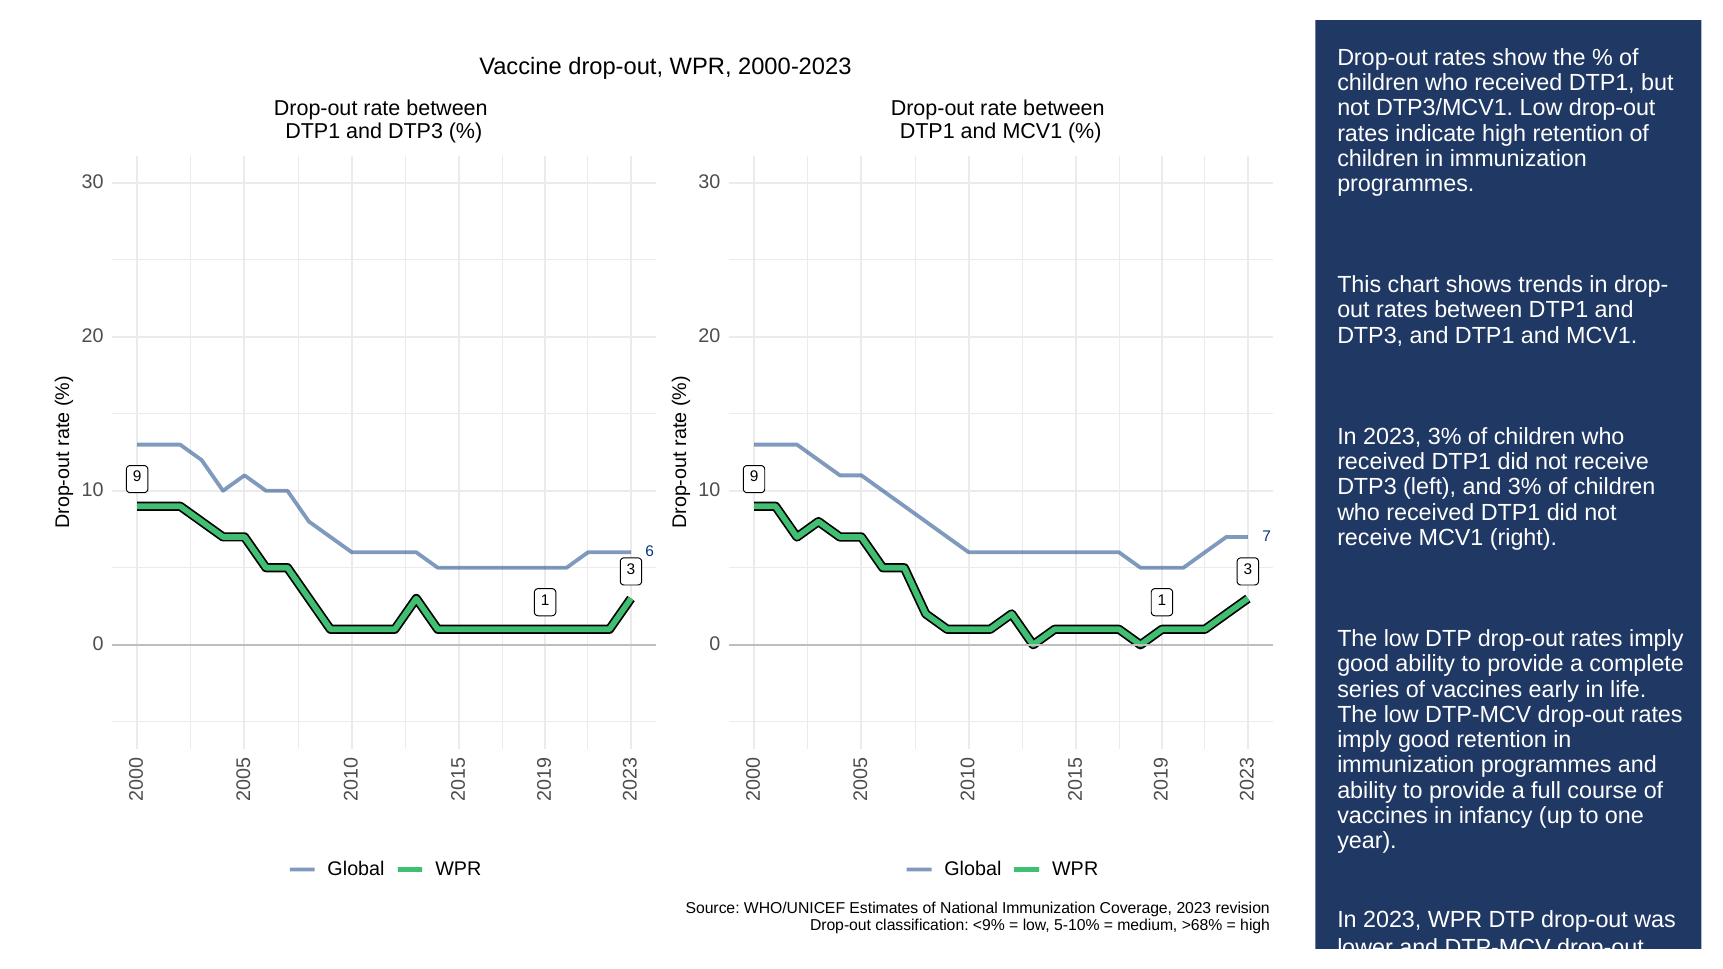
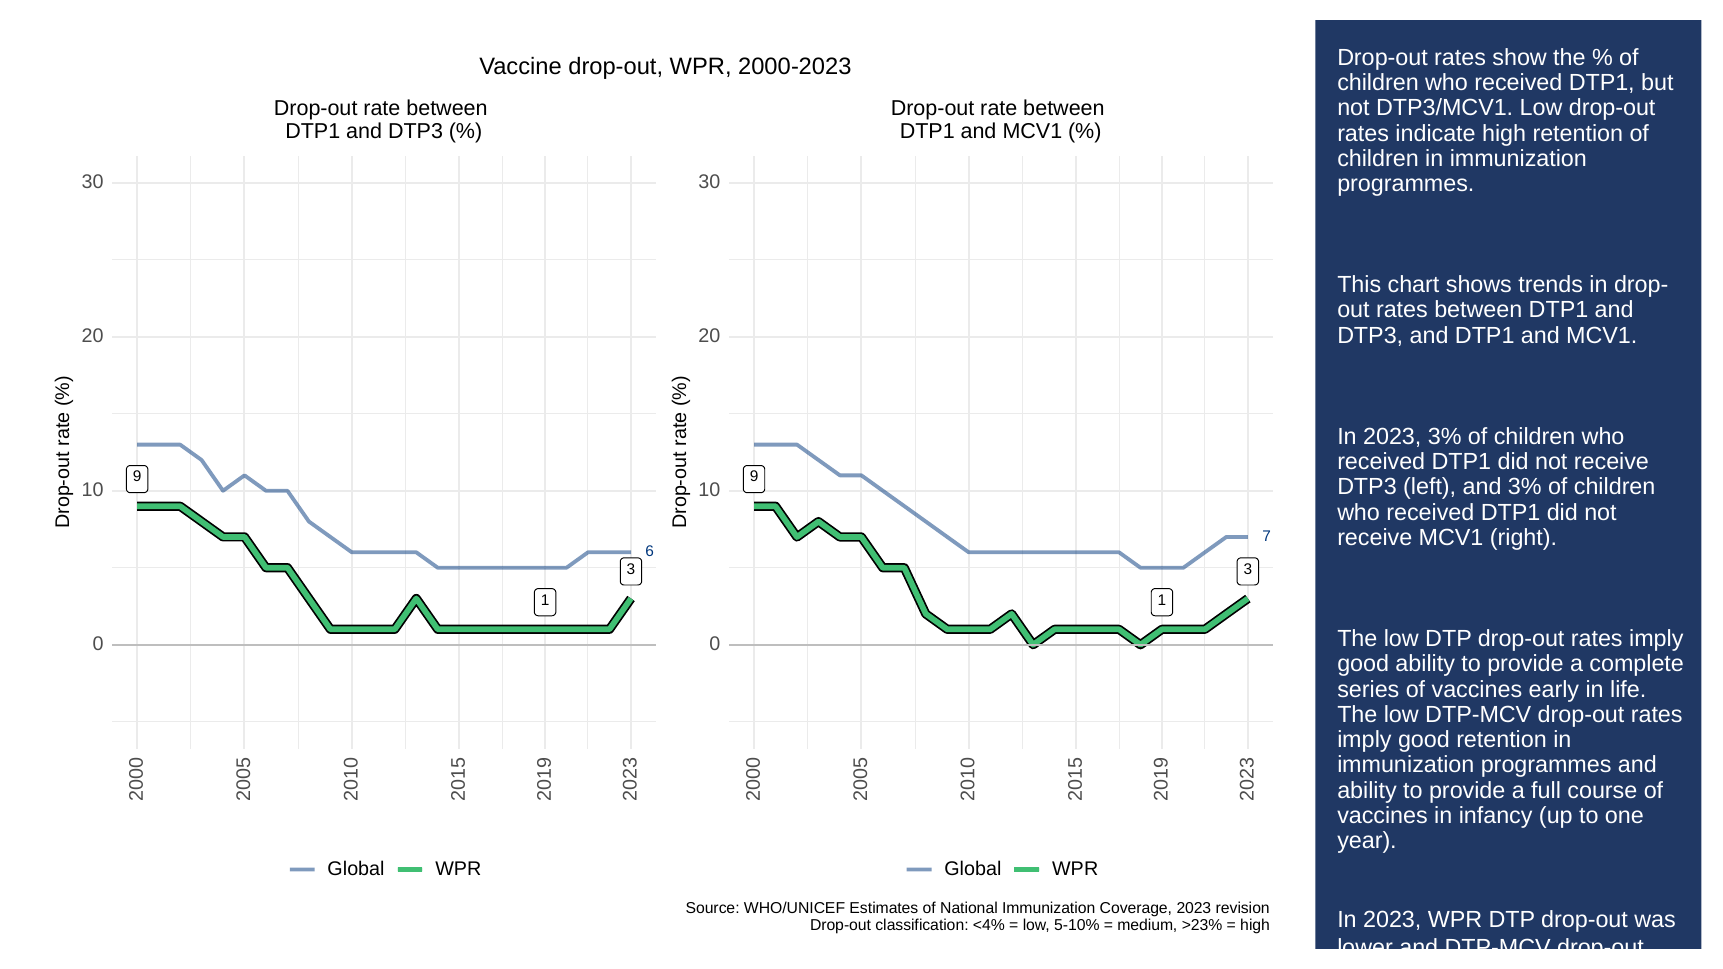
<9%: <9% -> <4%
>68%: >68% -> >23%
